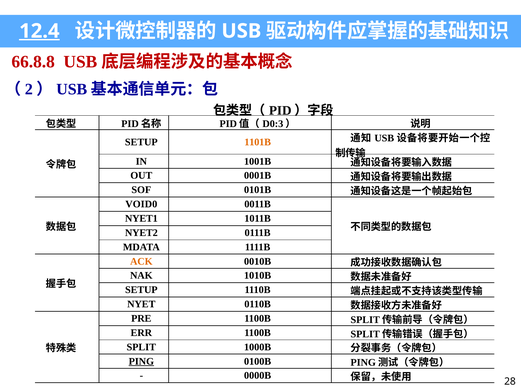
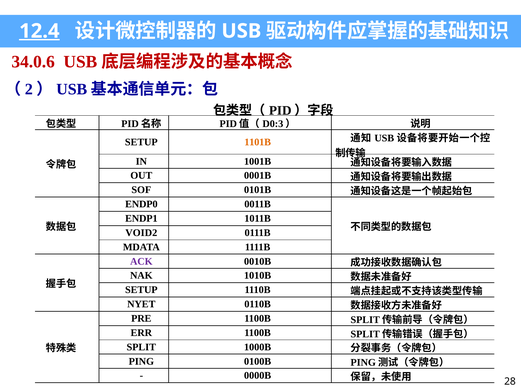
66.8.8: 66.8.8 -> 34.0.6
VOID0: VOID0 -> ENDP0
NYET1: NYET1 -> ENDP1
NYET2: NYET2 -> VOID2
ACK colour: orange -> purple
PING underline: present -> none
